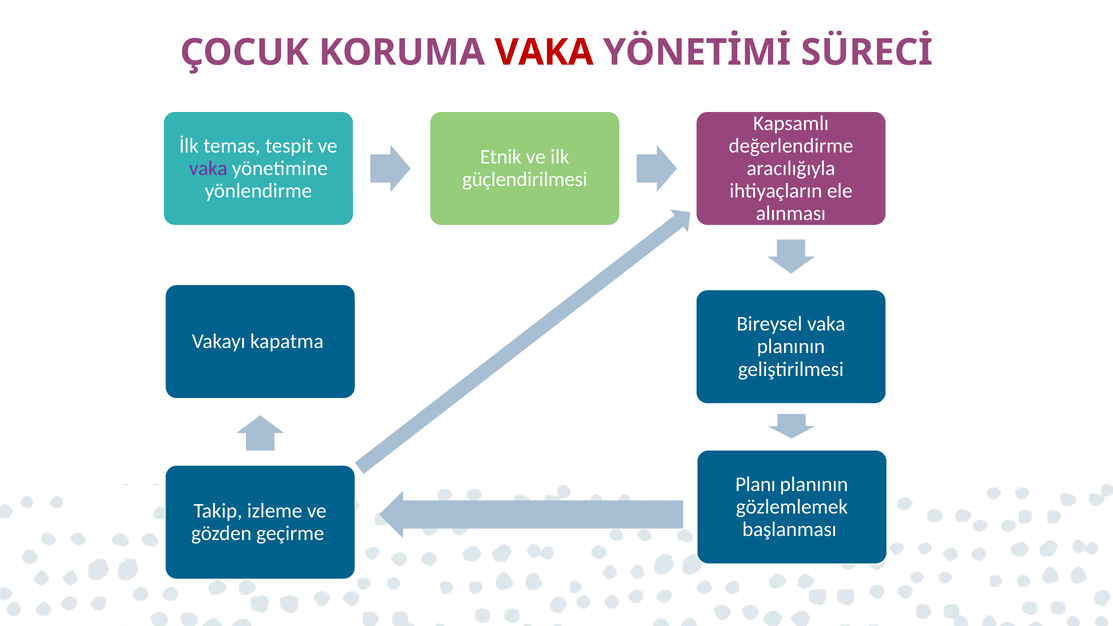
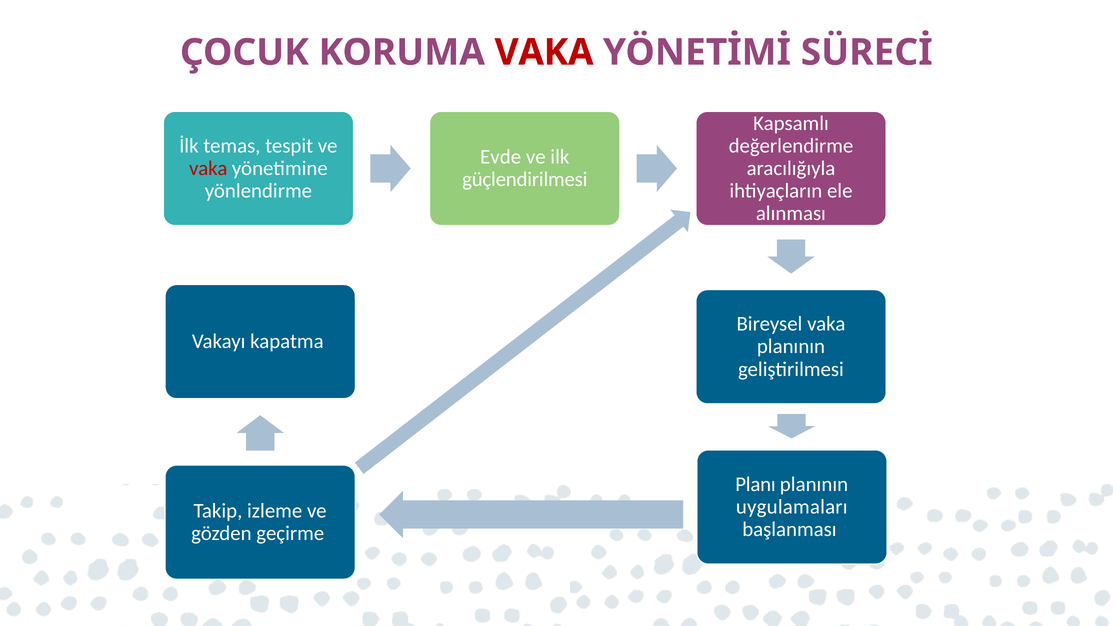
Etnik: Etnik -> Evde
vaka at (208, 168) colour: purple -> red
gözlemlemek: gözlemlemek -> uygulamaları
